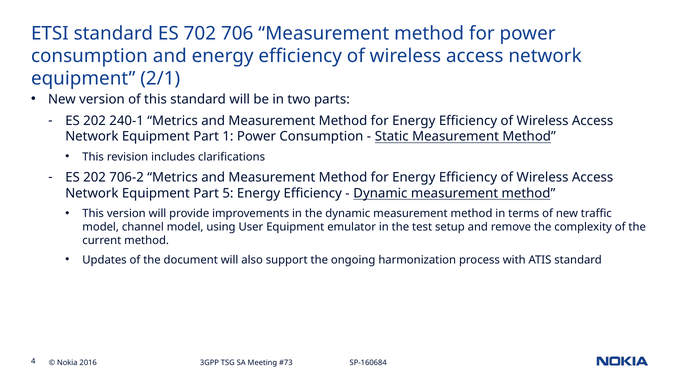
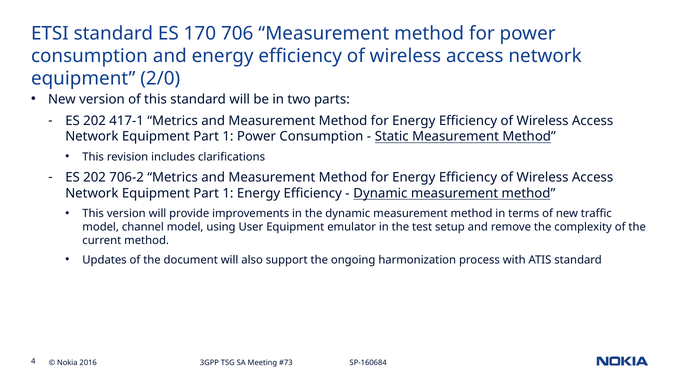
702: 702 -> 170
2/1: 2/1 -> 2/0
240-1: 240-1 -> 417-1
5 at (228, 193): 5 -> 1
